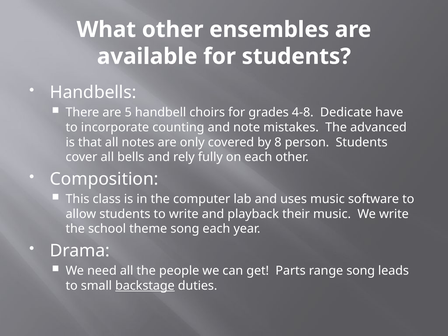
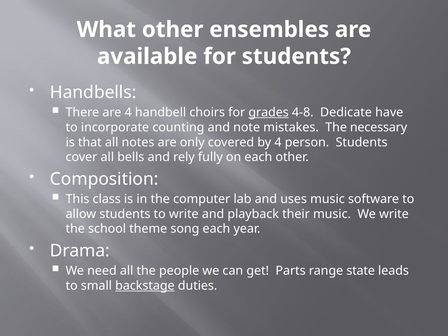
are 5: 5 -> 4
grades underline: none -> present
advanced: advanced -> necessary
by 8: 8 -> 4
range song: song -> state
